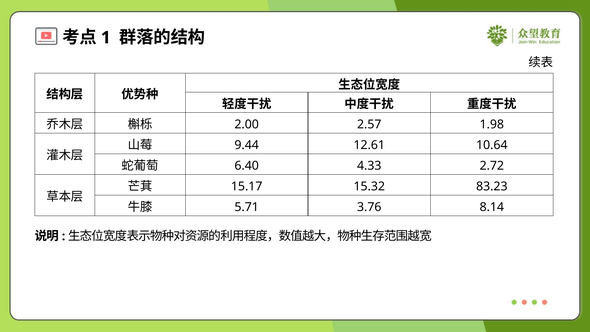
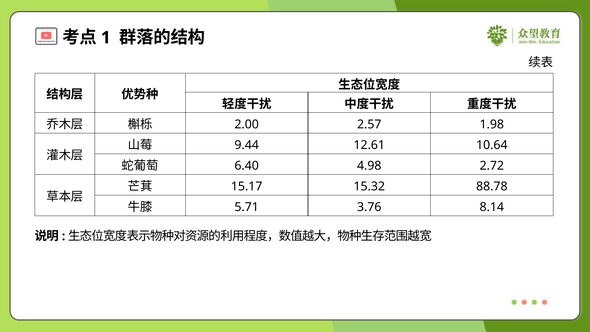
4.33: 4.33 -> 4.98
83.23: 83.23 -> 88.78
